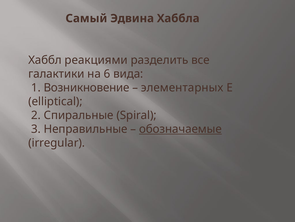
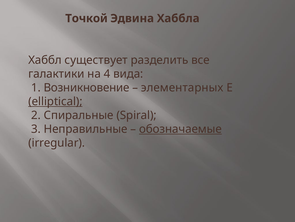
Самый: Самый -> Точкой
реакциями: реакциями -> существует
6: 6 -> 4
elliptical underline: none -> present
